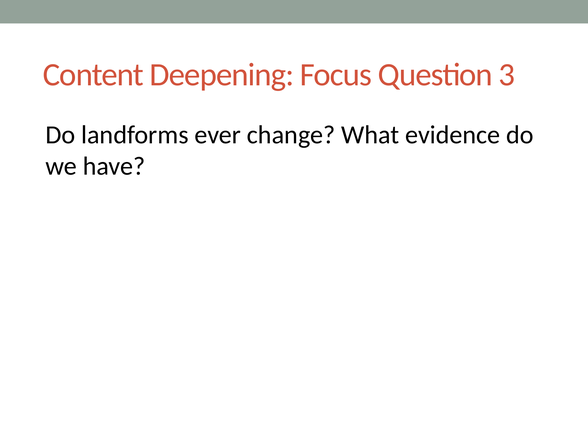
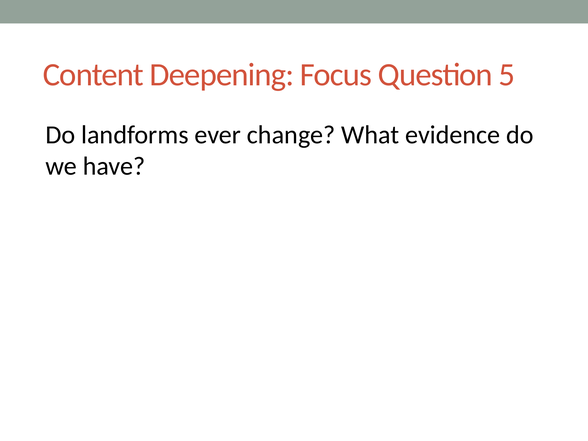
3: 3 -> 5
